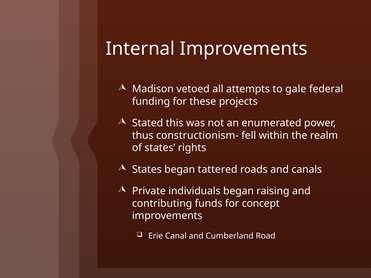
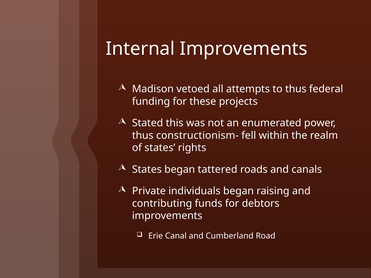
to gale: gale -> thus
concept: concept -> debtors
